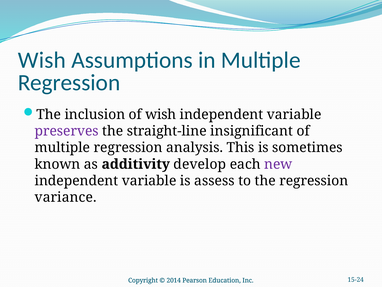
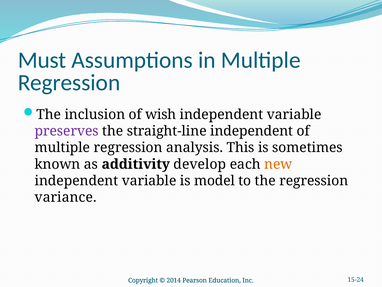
Wish at (42, 60): Wish -> Must
straight-line insignificant: insignificant -> independent
new colour: purple -> orange
assess: assess -> model
